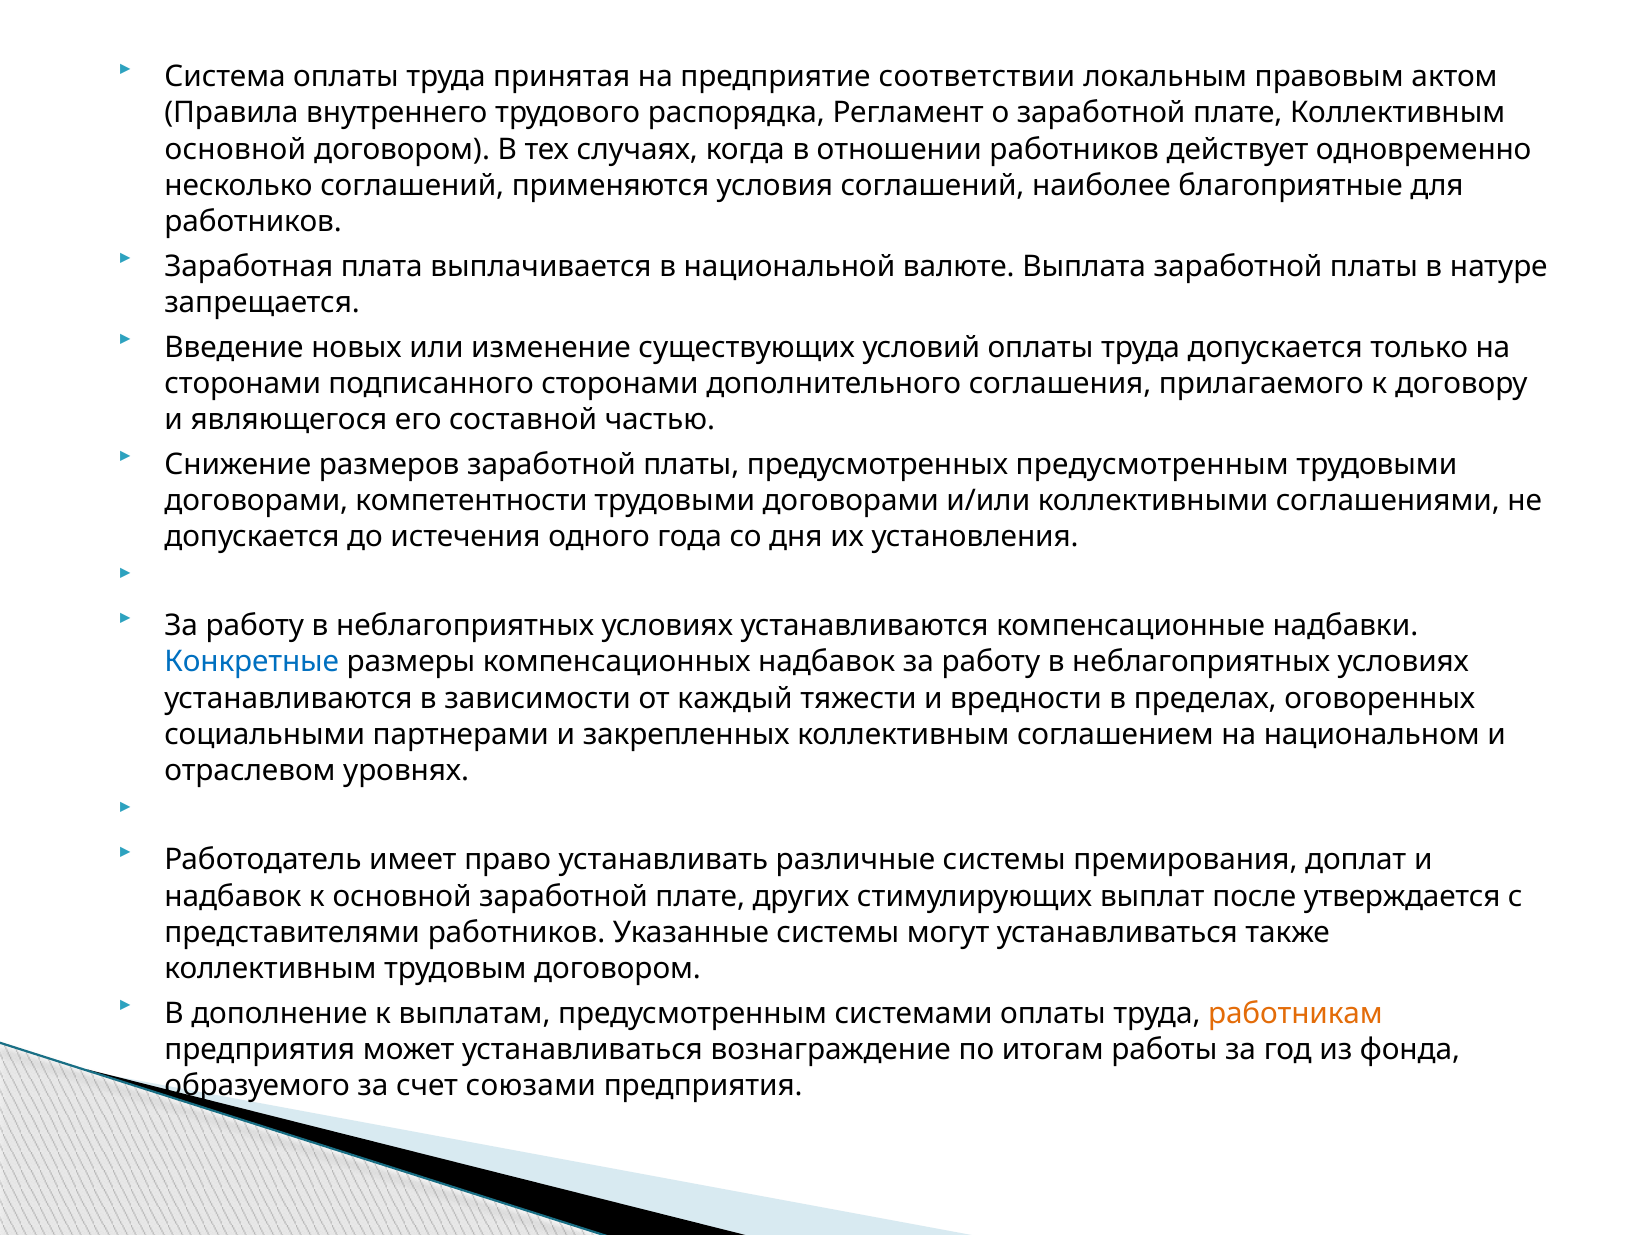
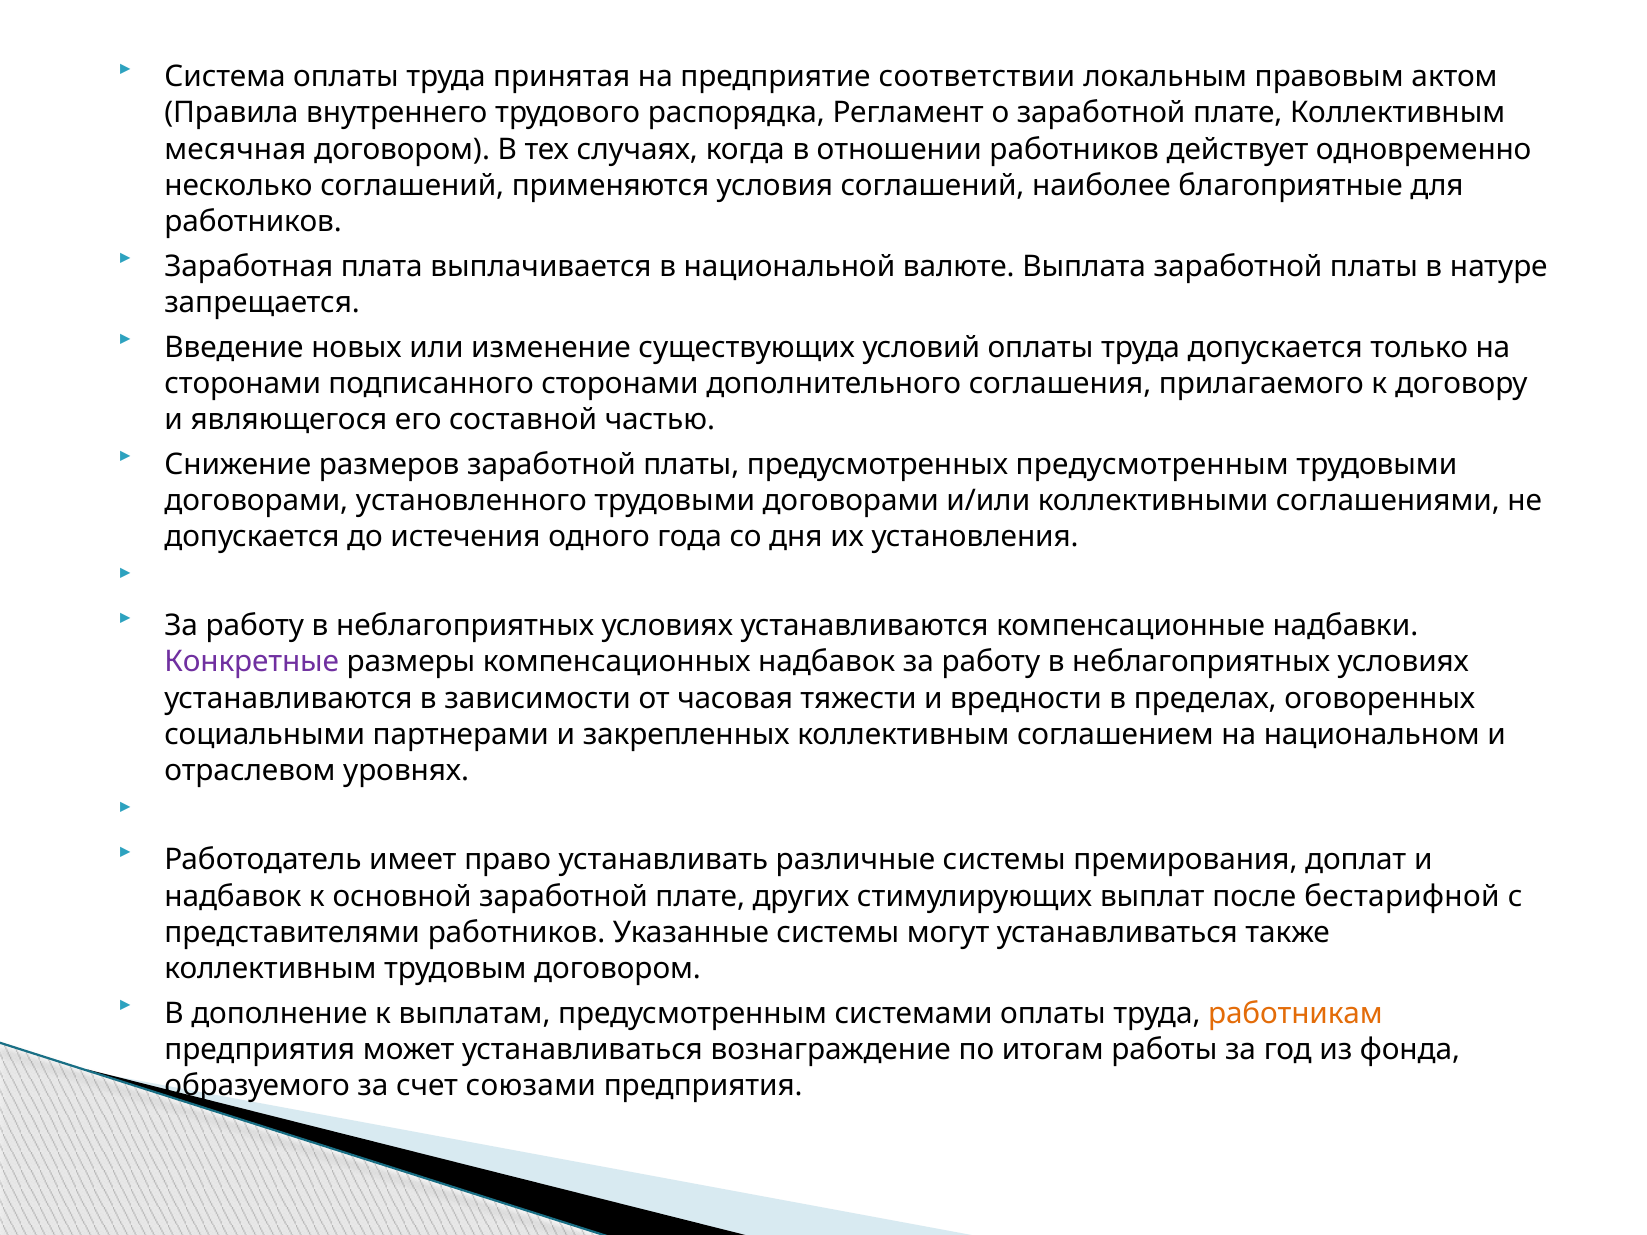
основной at (235, 149): основной -> месячная
компетентности: компетентности -> установленного
Конкретные colour: blue -> purple
каждый: каждый -> часовая
утверждается: утверждается -> бестарифной
